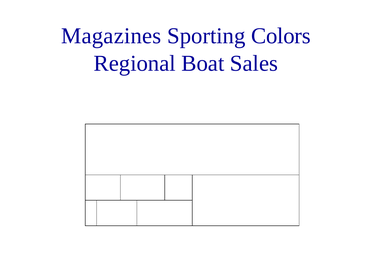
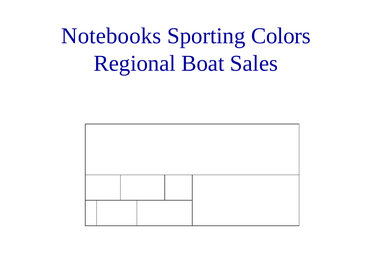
Magazines: Magazines -> Notebooks
